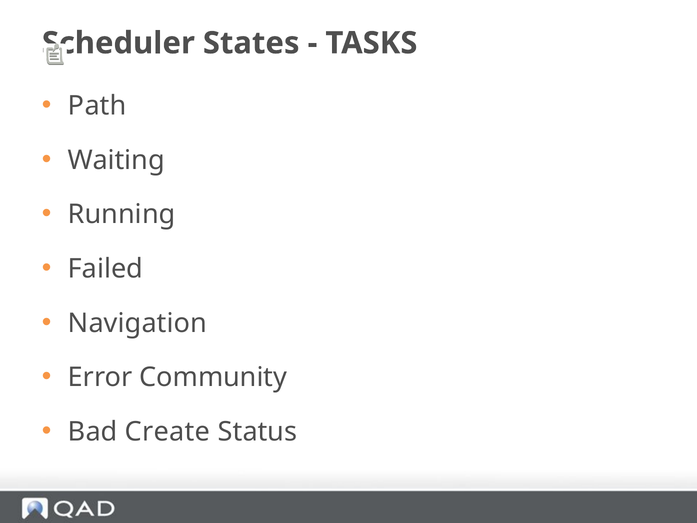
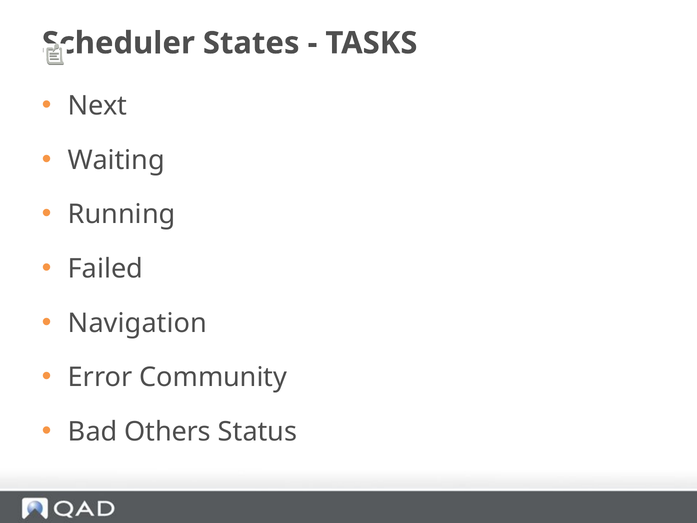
Path: Path -> Next
Create: Create -> Others
